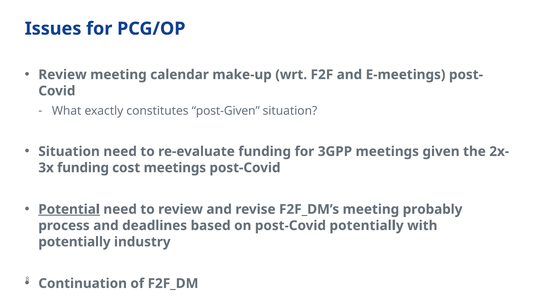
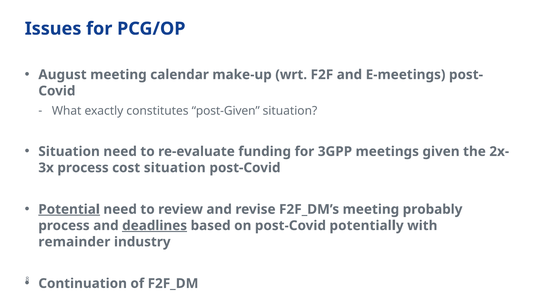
Review at (63, 74): Review -> August
funding at (83, 167): funding -> process
cost meetings: meetings -> situation
deadlines underline: none -> present
potentially at (74, 241): potentially -> remainder
